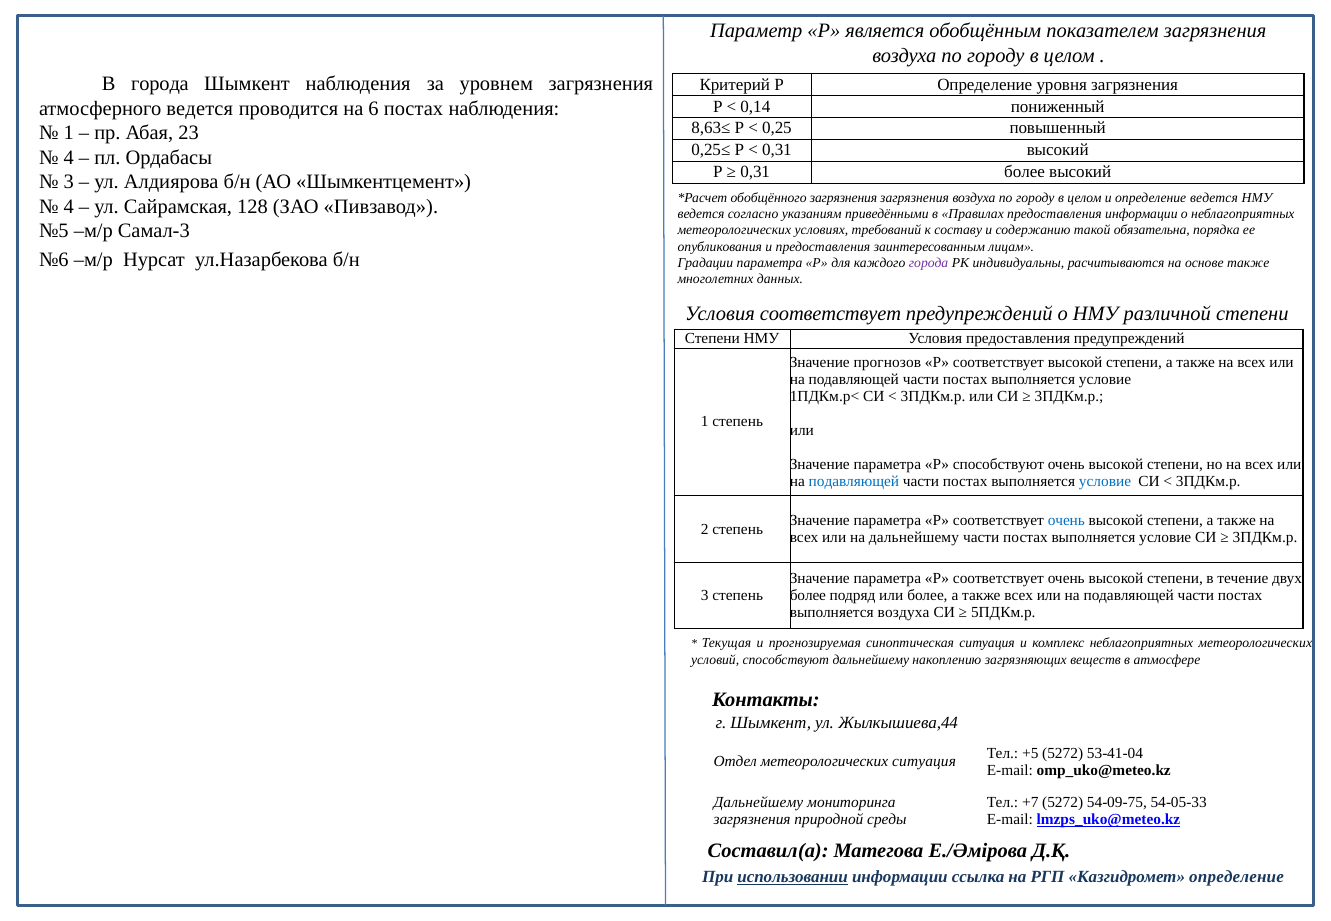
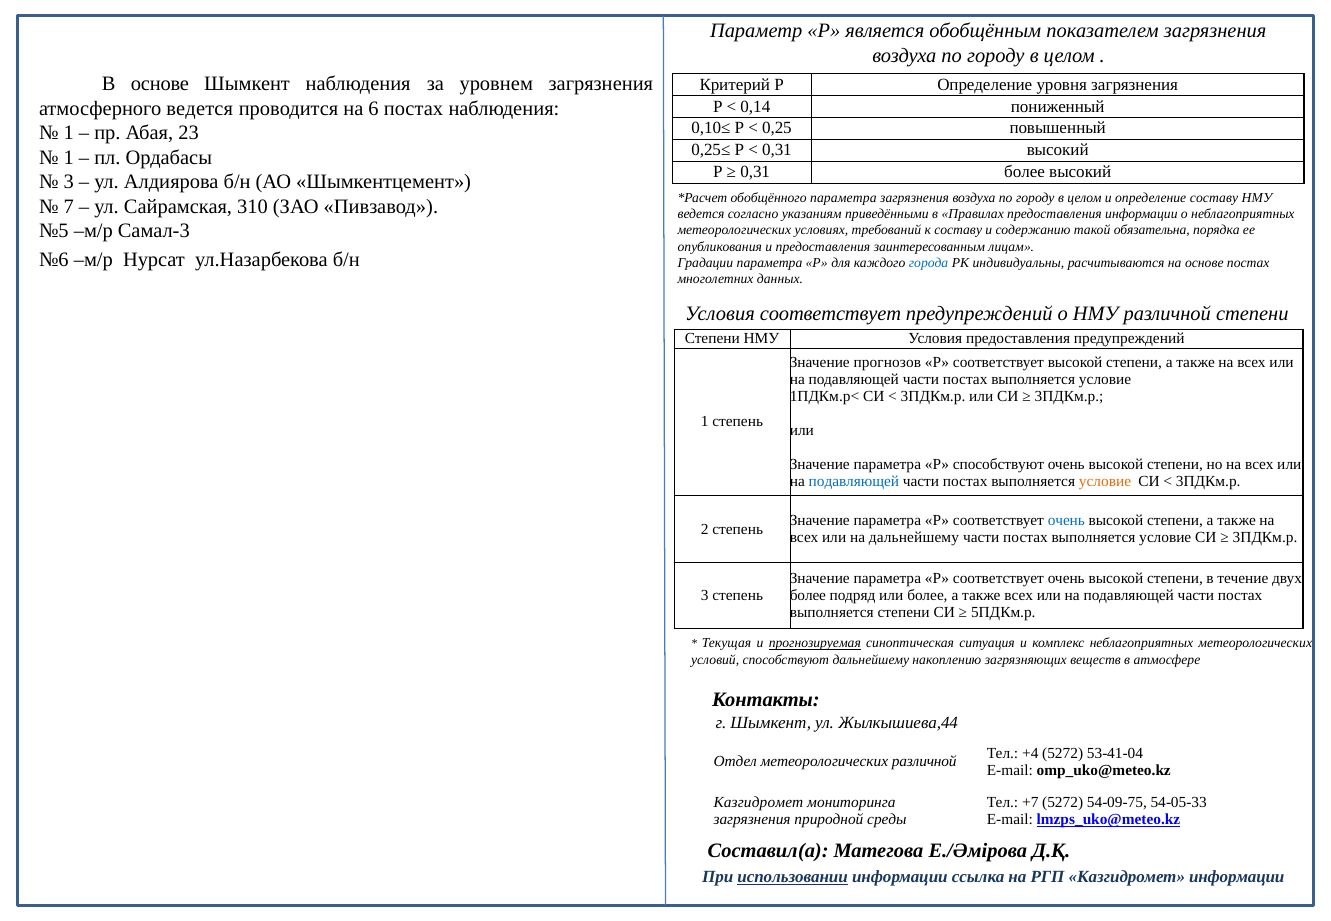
В города: города -> основе
8,63≤: 8,63≤ -> 0,10≤
4 at (69, 158): 4 -> 1
обобщённого загрязнения: загрязнения -> параметра
определение ведется: ведется -> составу
4 at (69, 207): 4 -> 7
128: 128 -> 310
города at (929, 263) colour: purple -> blue
основе также: также -> постах
условие at (1105, 482) colour: blue -> orange
выполняется воздуха: воздуха -> степени
прогнозируемая underline: none -> present
+5: +5 -> +4
метеорологических ситуация: ситуация -> различной
Дальнейшему at (758, 803): Дальнейшему -> Казгидромет
Казгидромет определение: определение -> информации
